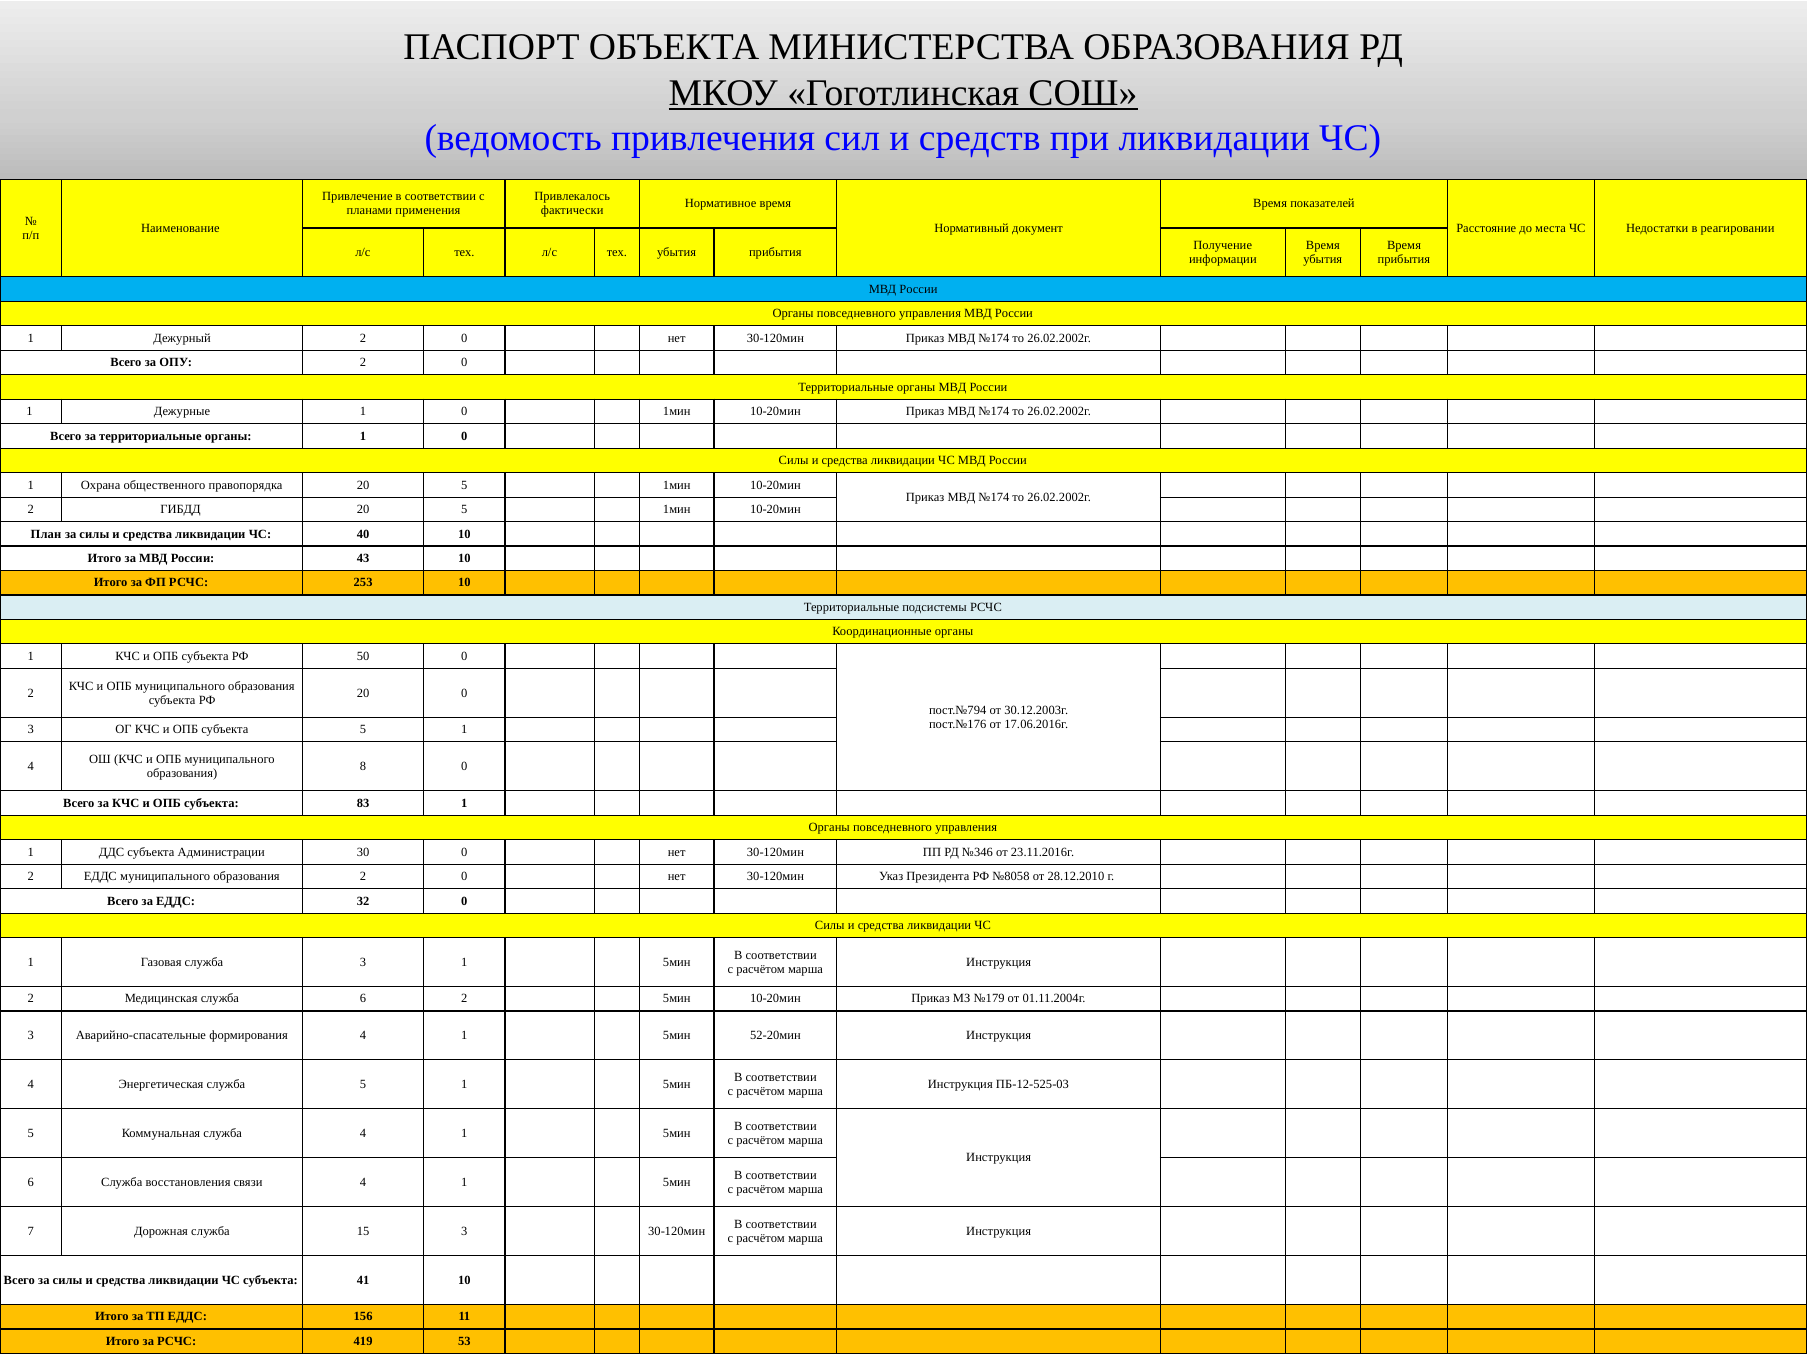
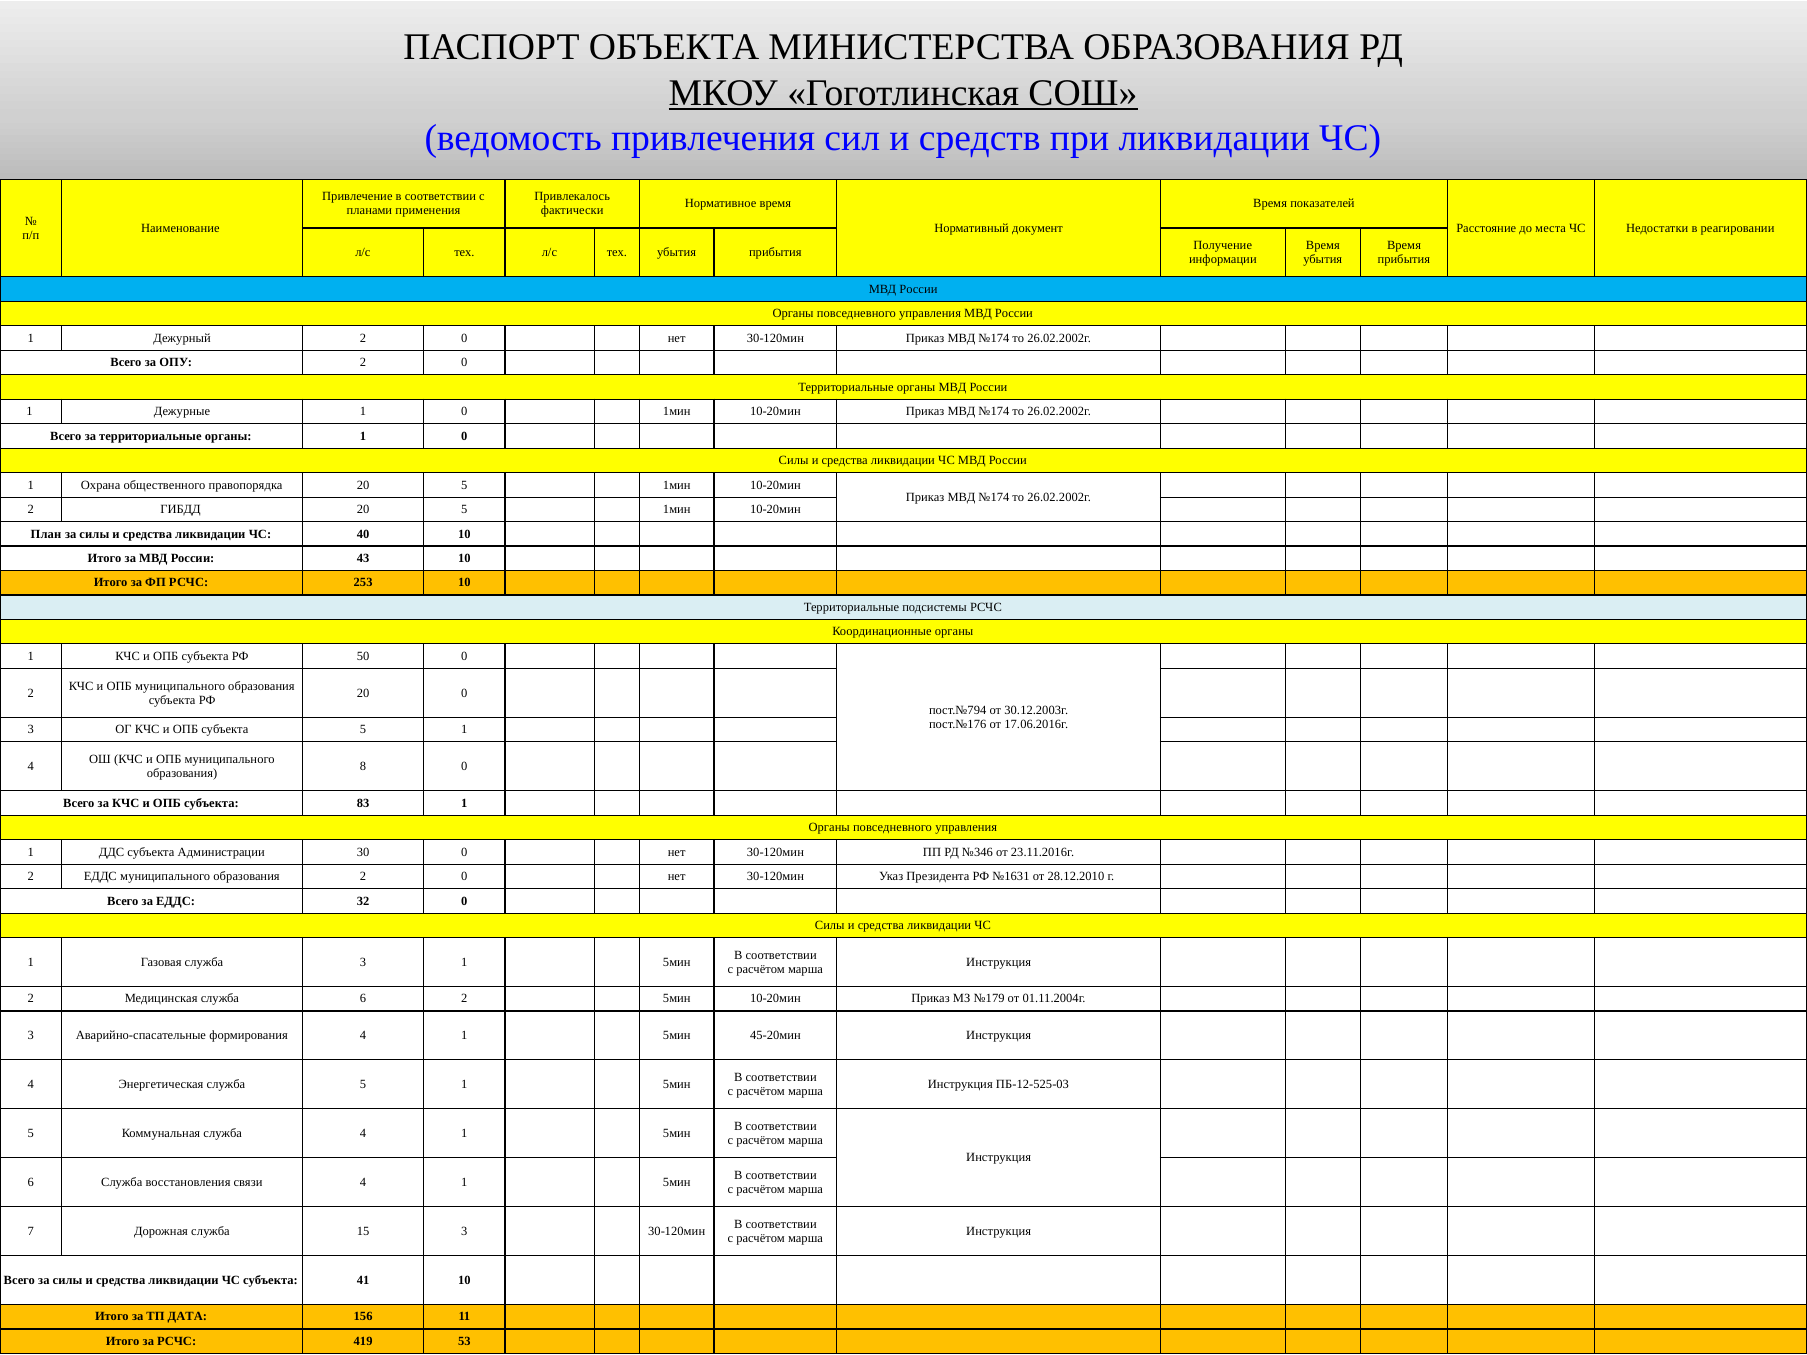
№8058: №8058 -> №1631
52-20мин: 52-20мин -> 45-20мин
ТП ЕДДС: ЕДДС -> ДАТА
